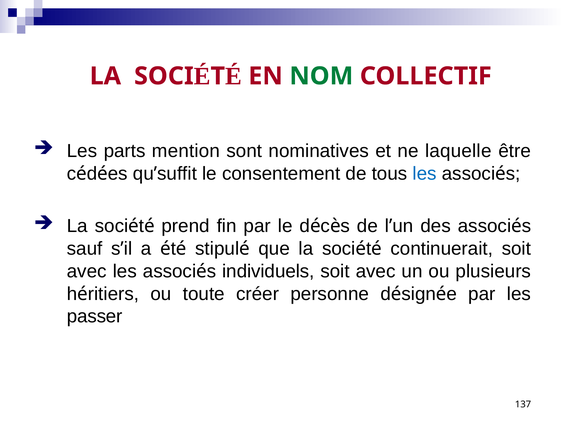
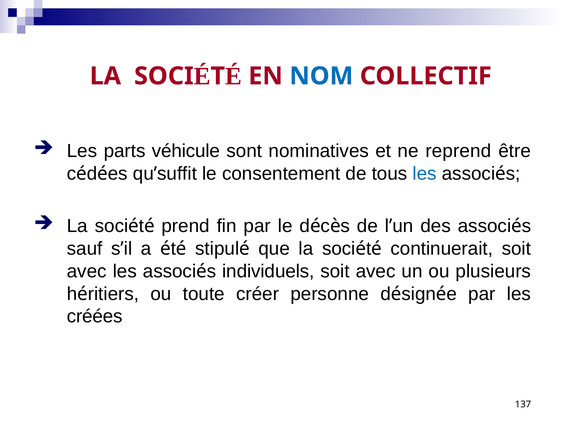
NOM colour: green -> blue
mention: mention -> véhicule
laquelle: laquelle -> reprend
passer: passer -> créées
